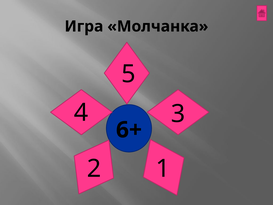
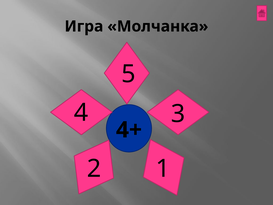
6+: 6+ -> 4+
